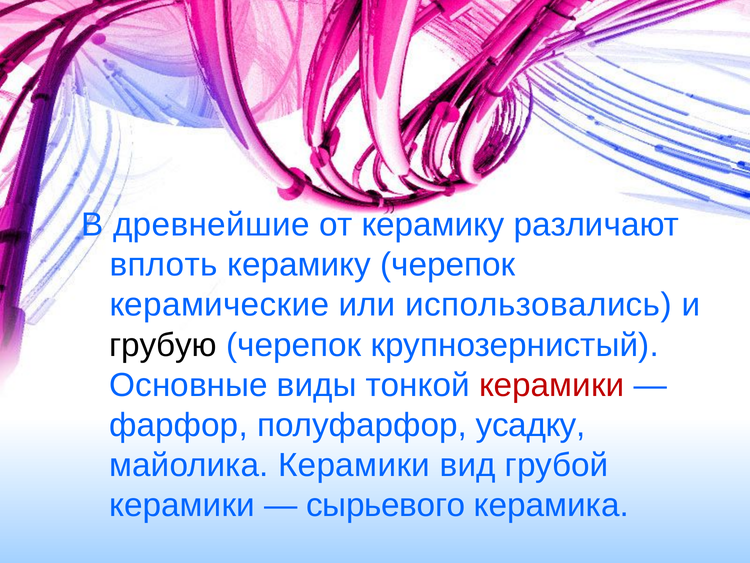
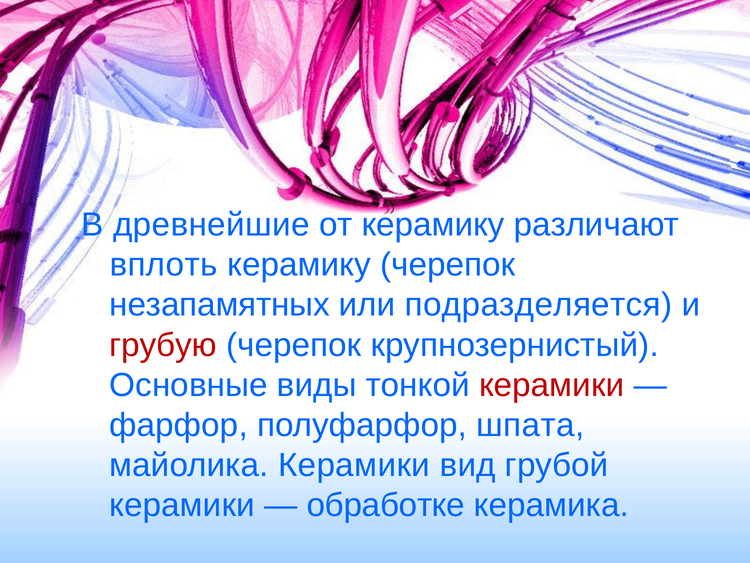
керамические: керамические -> незапамятных
использовались: использовались -> подразделяется
грубую colour: black -> red
усадку: усадку -> шпата
сырьевого: сырьевого -> обработке
